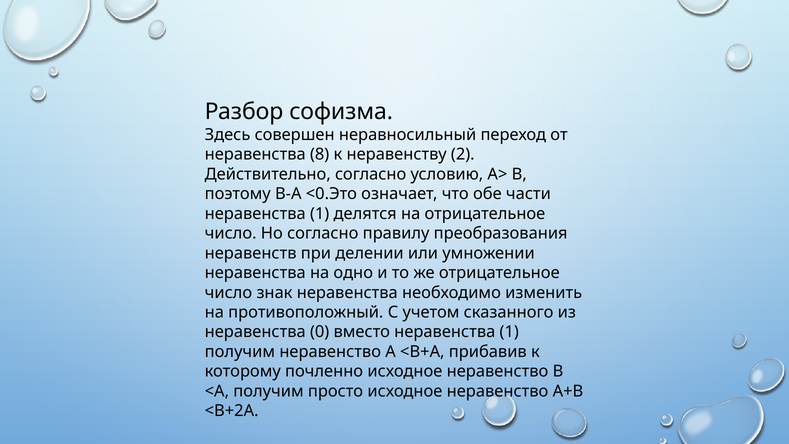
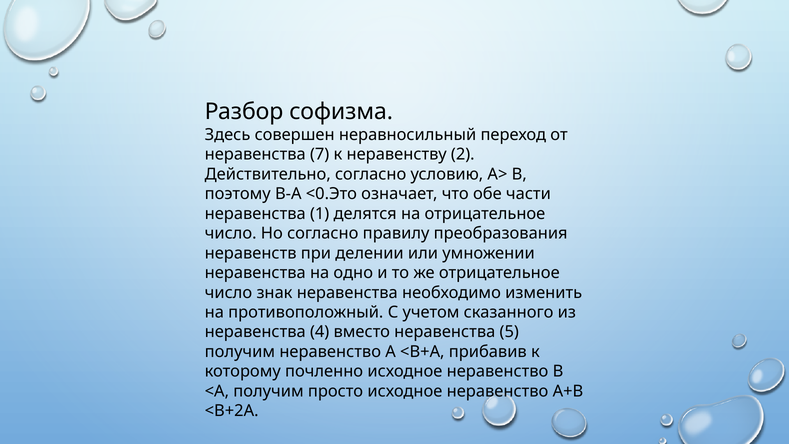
8: 8 -> 7
0: 0 -> 4
вместо неравенства 1: 1 -> 5
